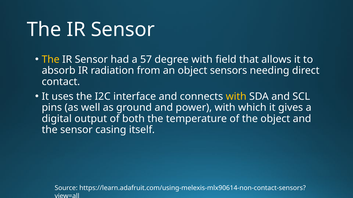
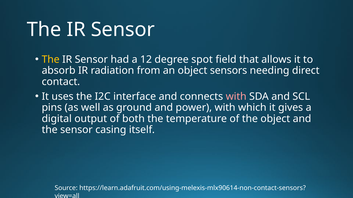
57: 57 -> 12
degree with: with -> spot
with at (236, 97) colour: yellow -> pink
